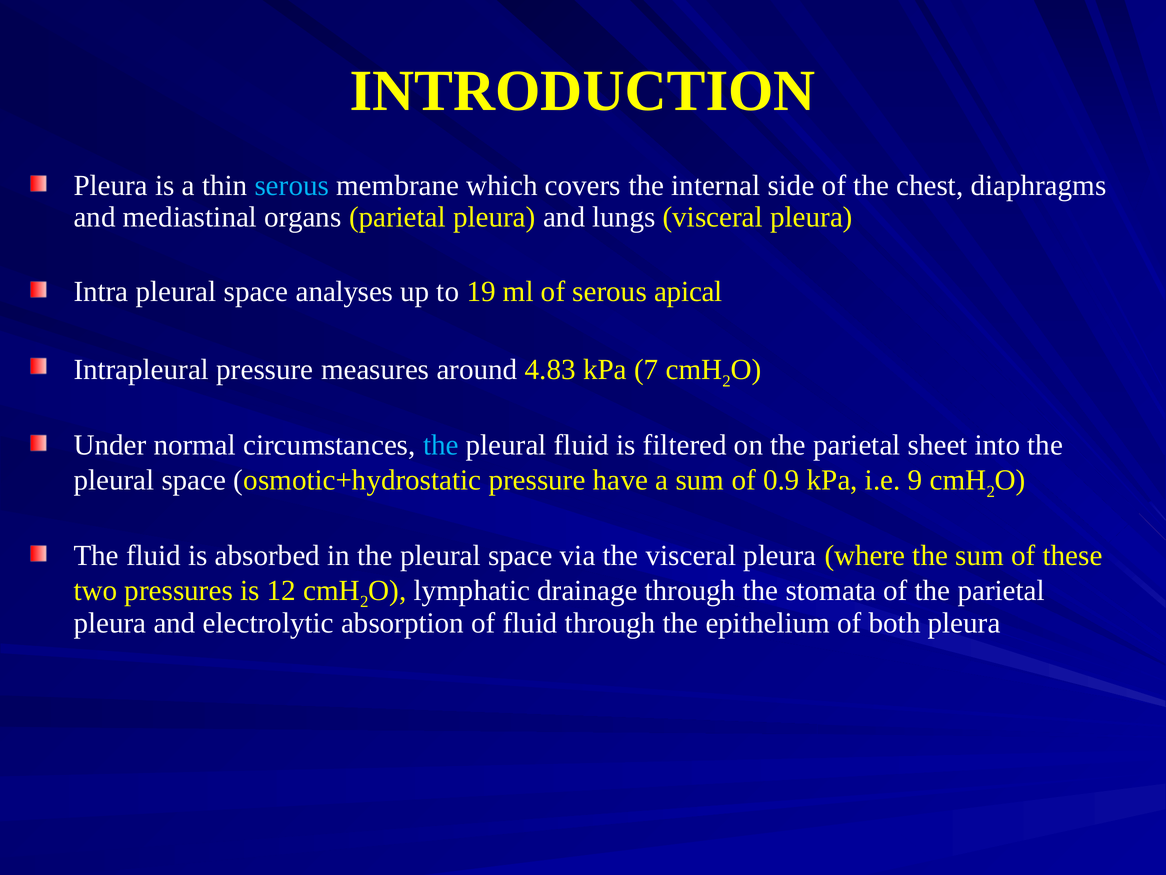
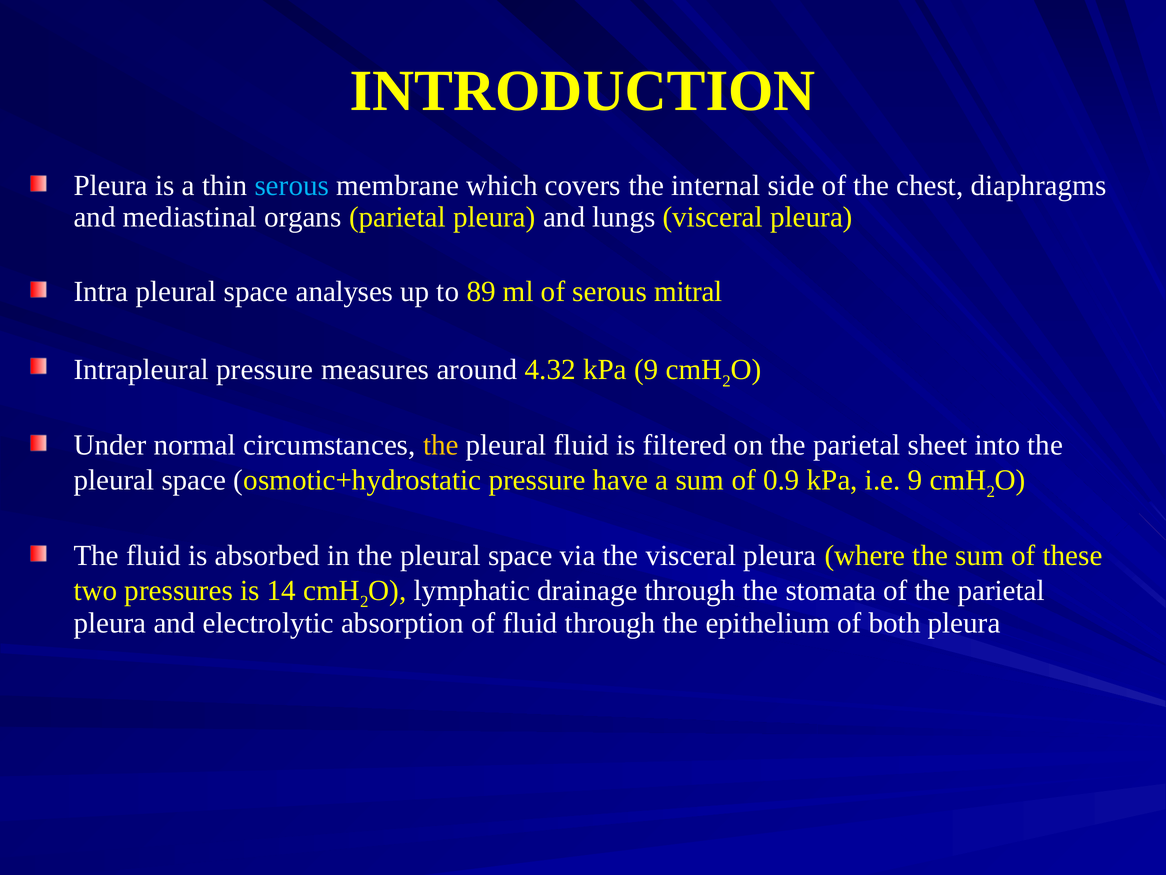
19: 19 -> 89
apical: apical -> mitral
4.83: 4.83 -> 4.32
kPa 7: 7 -> 9
the at (441, 445) colour: light blue -> yellow
12: 12 -> 14
